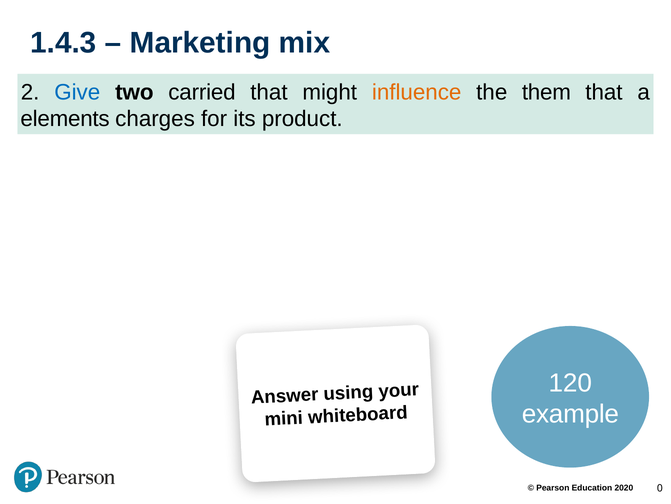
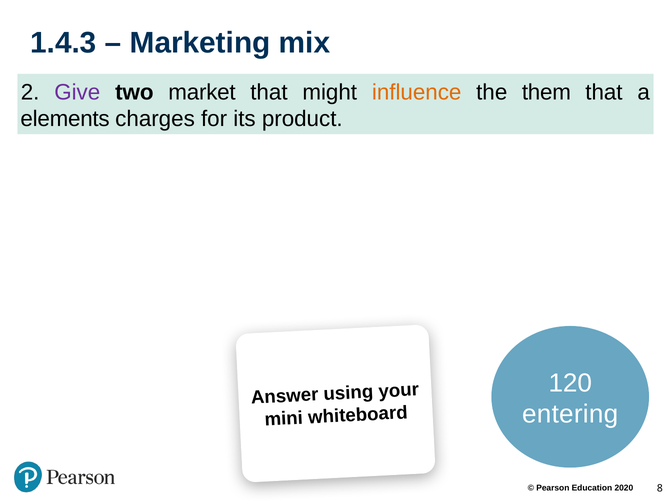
Give colour: blue -> purple
carried: carried -> market
example: example -> entering
0: 0 -> 8
